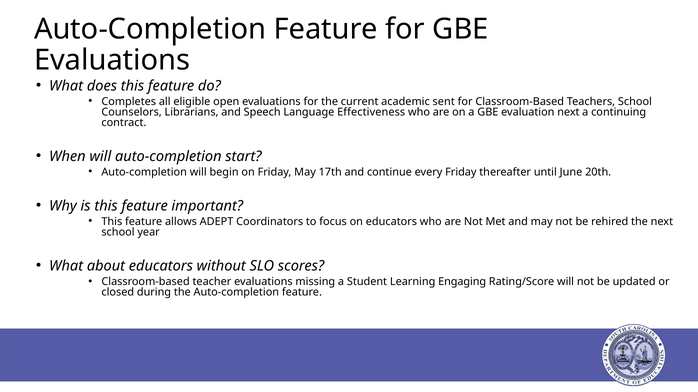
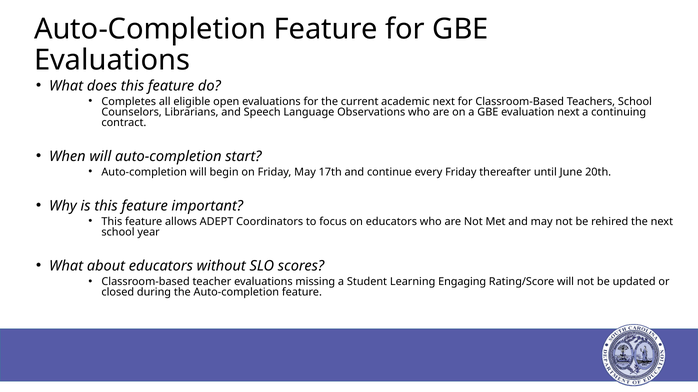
academic sent: sent -> next
Effectiveness: Effectiveness -> Observations
